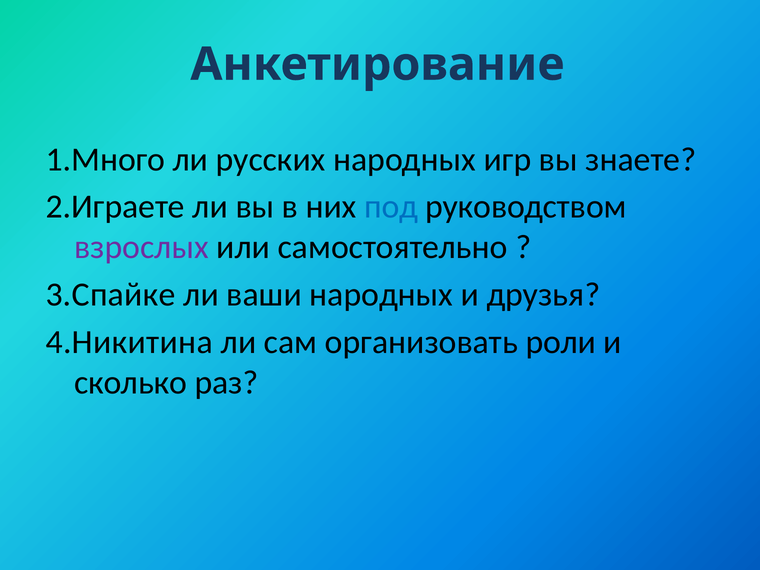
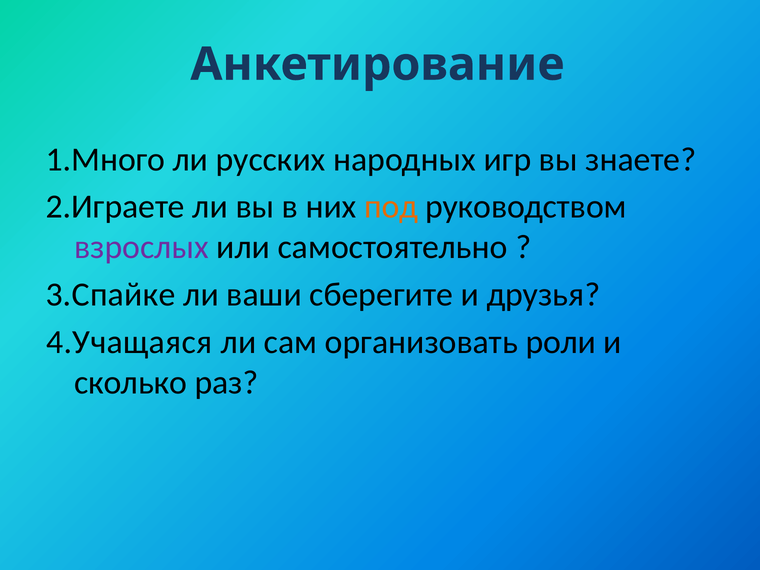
под colour: blue -> orange
ваши народных: народных -> сберегите
4.Никитина: 4.Никитина -> 4.Учащаяся
